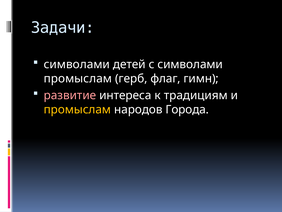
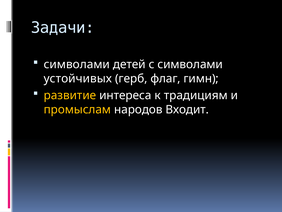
промыслам at (78, 78): промыслам -> устойчивых
развитие colour: pink -> yellow
Города: Города -> Входит
